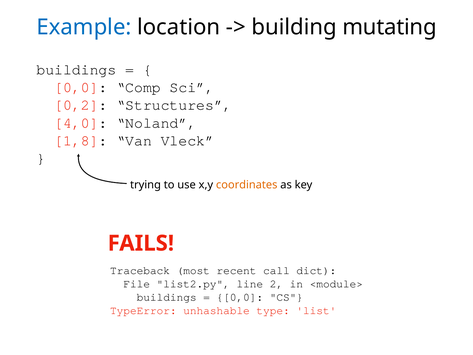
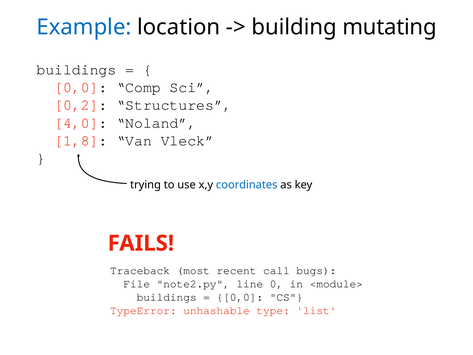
coordinates colour: orange -> blue
dict: dict -> bugs
list2.py: list2.py -> note2.py
2: 2 -> 0
